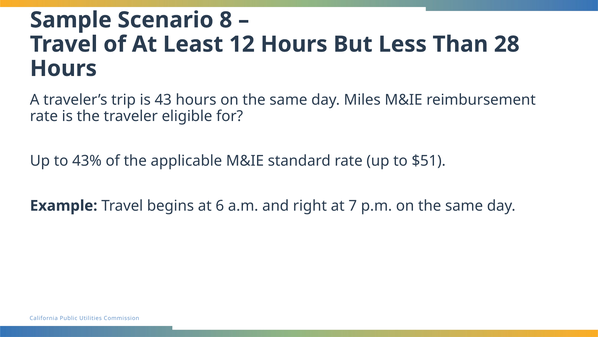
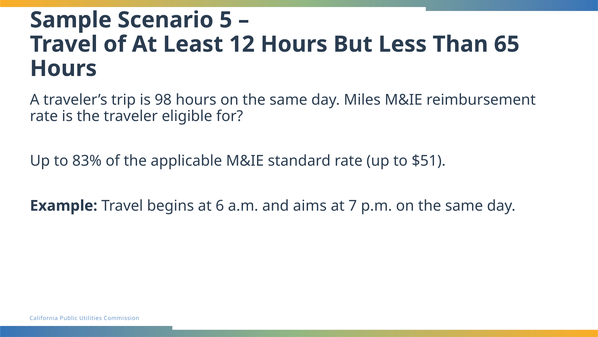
8: 8 -> 5
28: 28 -> 65
43: 43 -> 98
43%: 43% -> 83%
right: right -> aims
